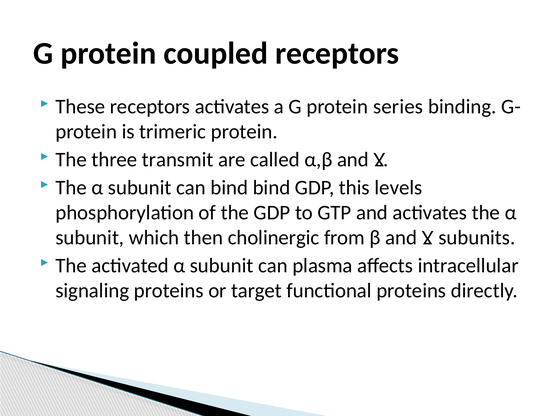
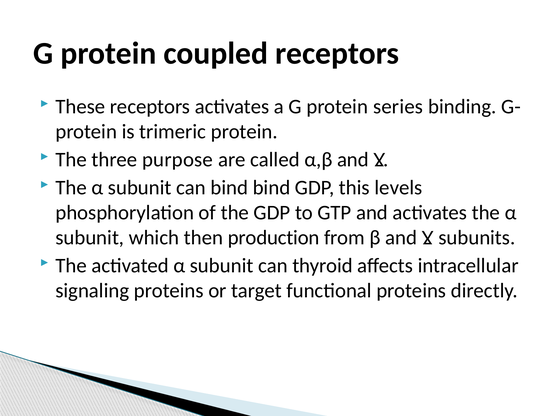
transmit: transmit -> purpose
cholinergic: cholinergic -> production
plasma: plasma -> thyroid
